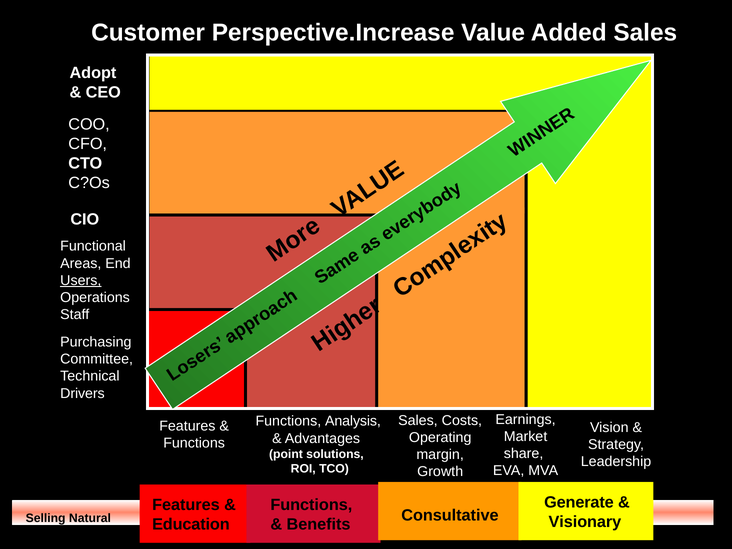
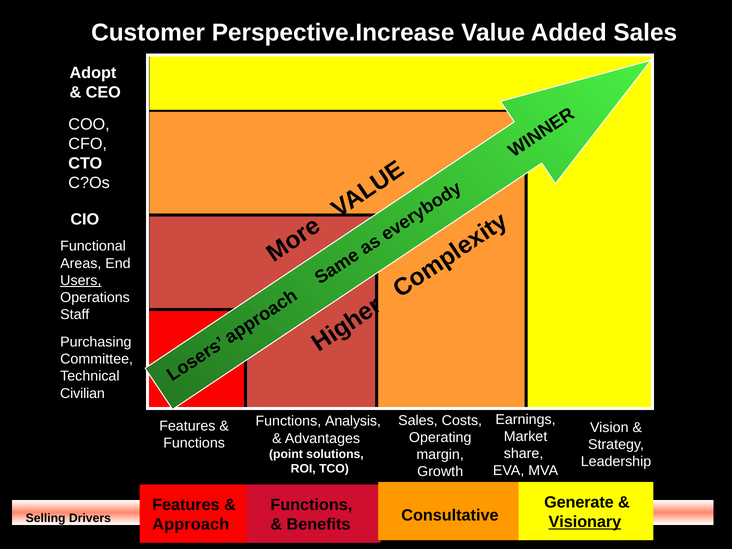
Drivers: Drivers -> Civilian
Natural: Natural -> Drivers
Visionary underline: none -> present
Education: Education -> Approach
